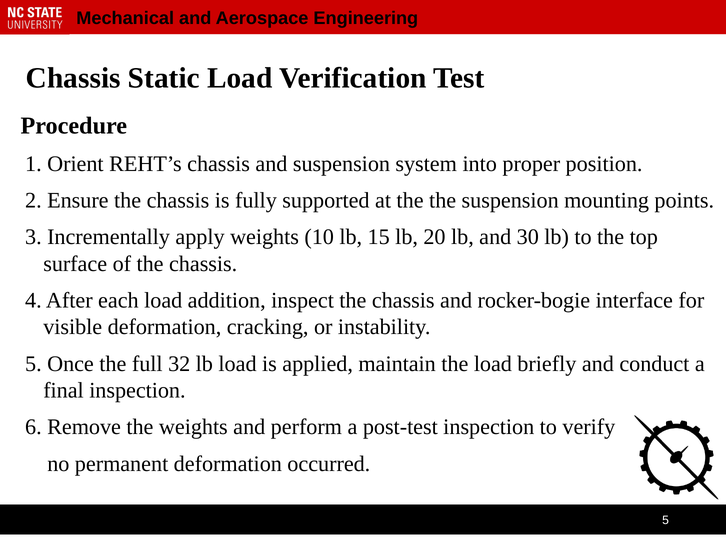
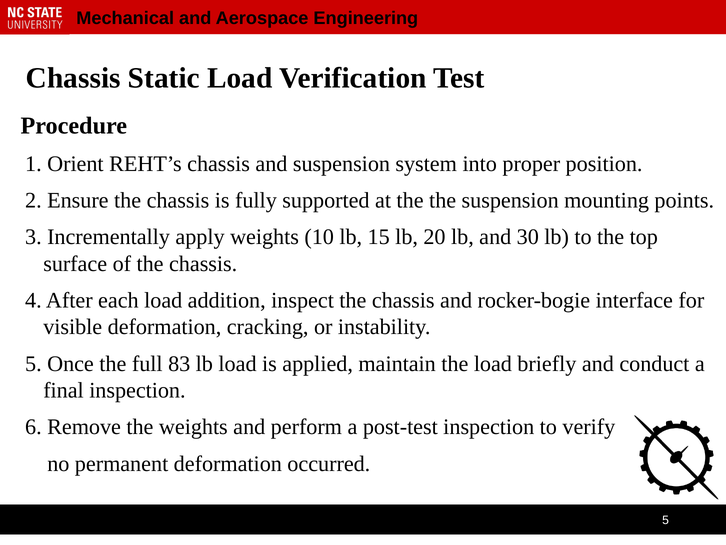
32: 32 -> 83
